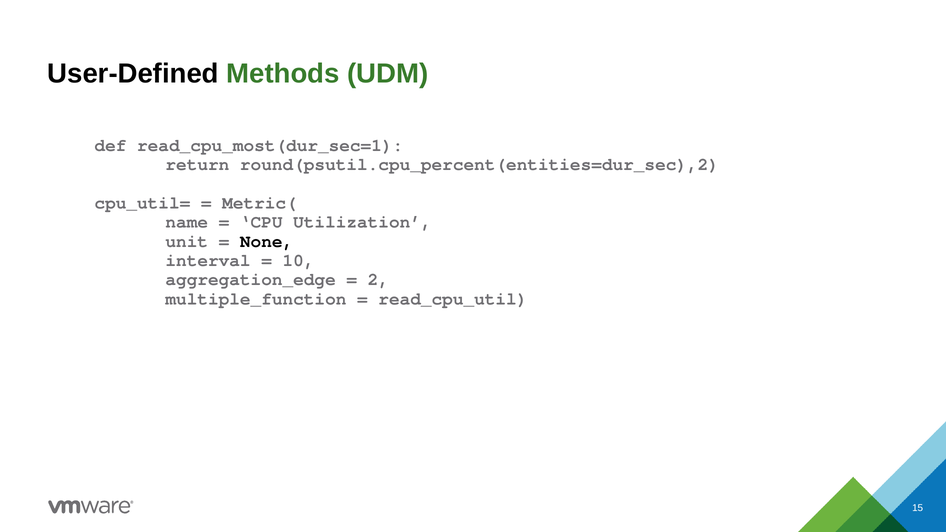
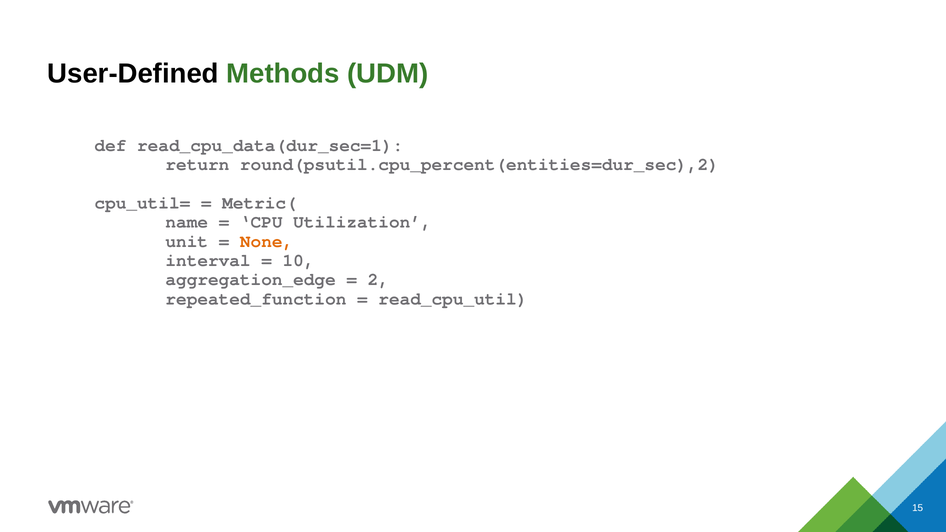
read_cpu_most(dur_sec=1: read_cpu_most(dur_sec=1 -> read_cpu_data(dur_sec=1
None colour: black -> orange
multiple_function: multiple_function -> repeated_function
